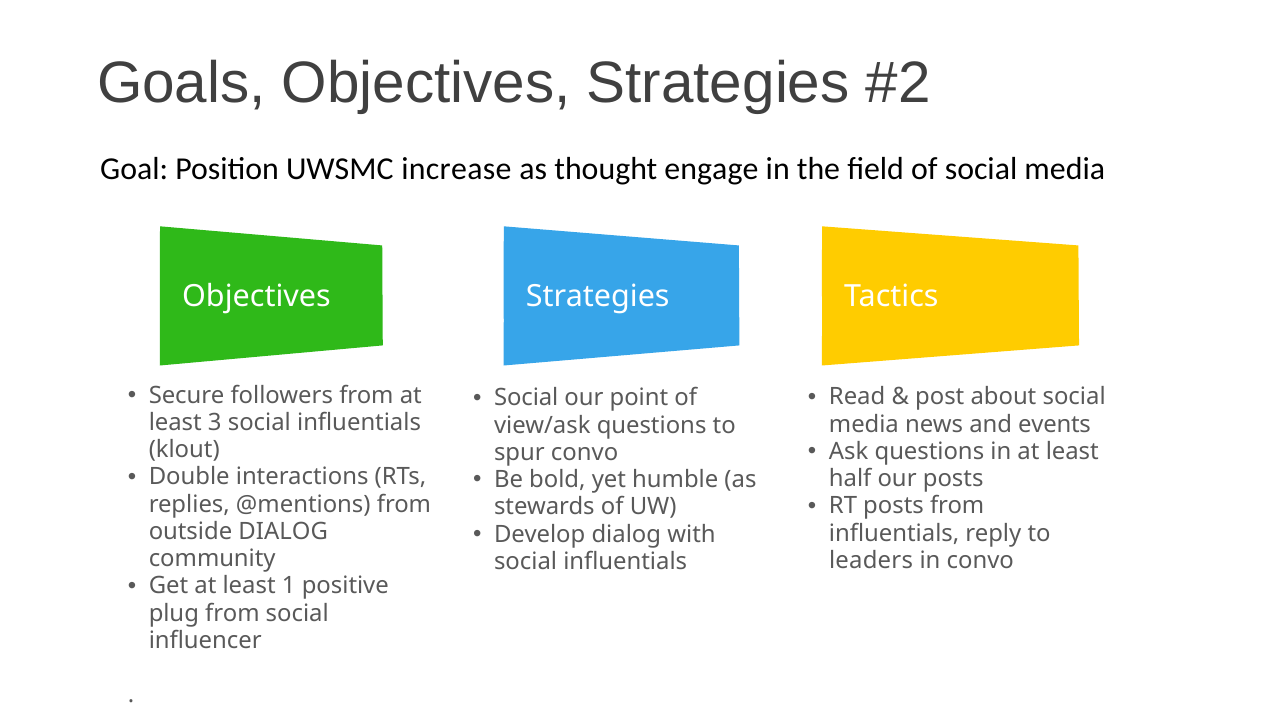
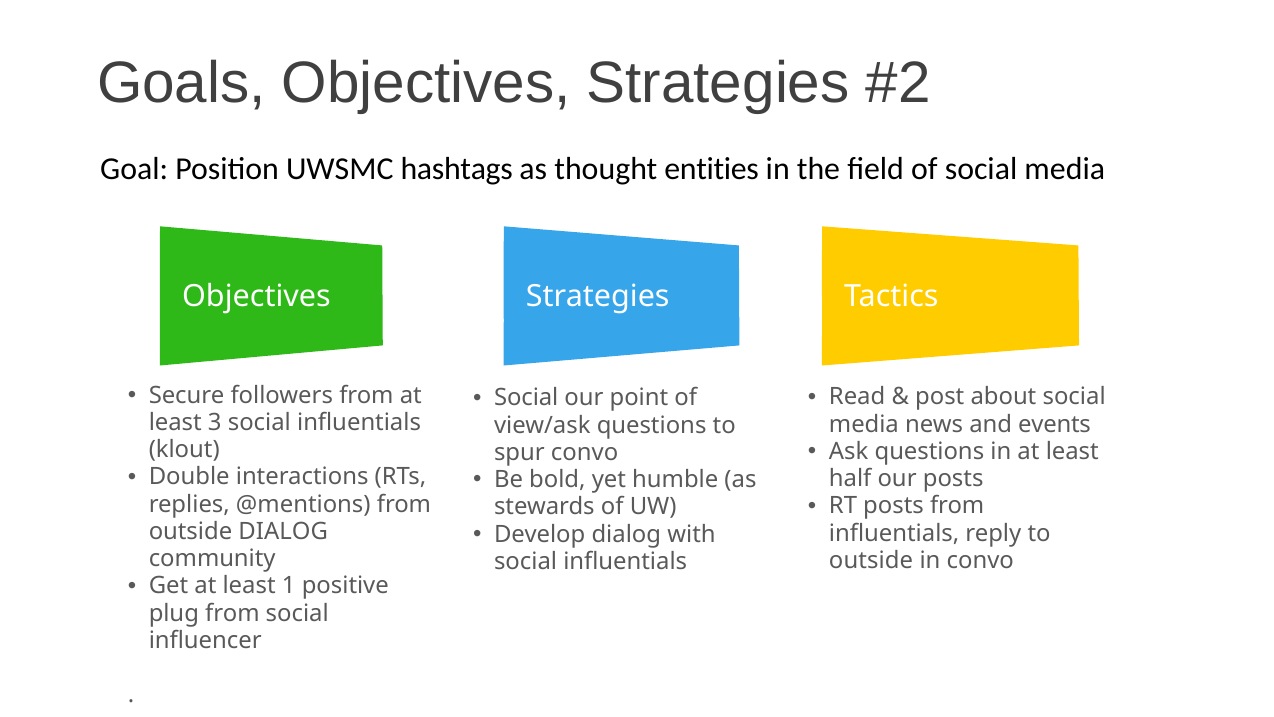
increase: increase -> hashtags
engage: engage -> entities
leaders at (871, 560): leaders -> outside
